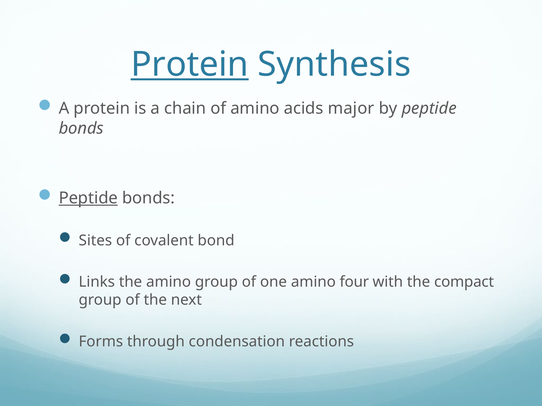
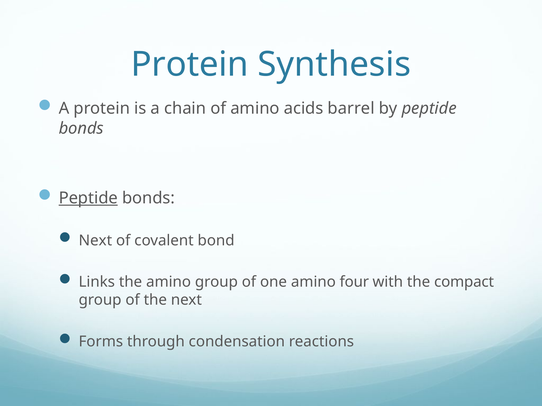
Protein at (190, 65) underline: present -> none
major: major -> barrel
Sites at (95, 241): Sites -> Next
